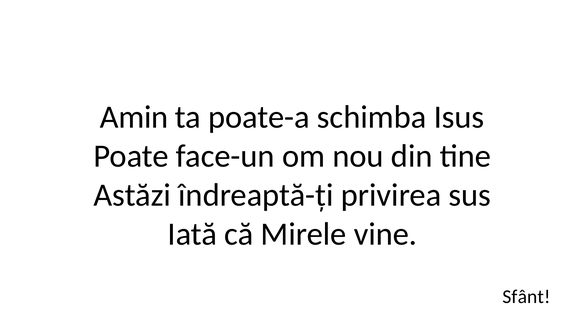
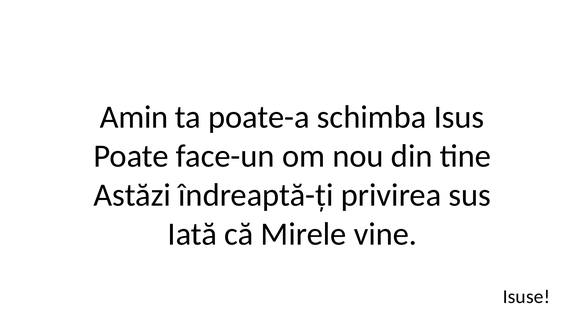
Sfânt: Sfânt -> Isuse
